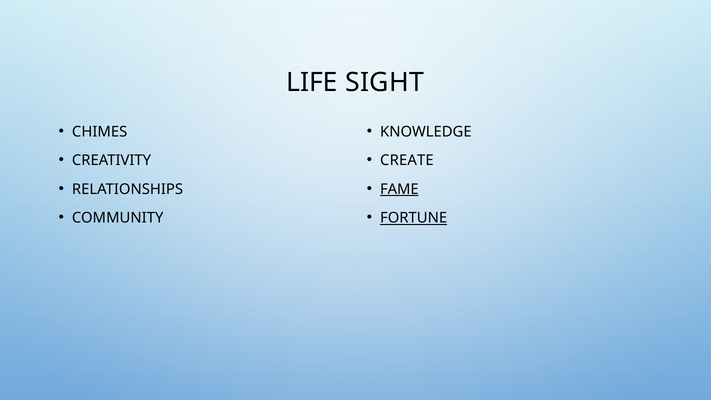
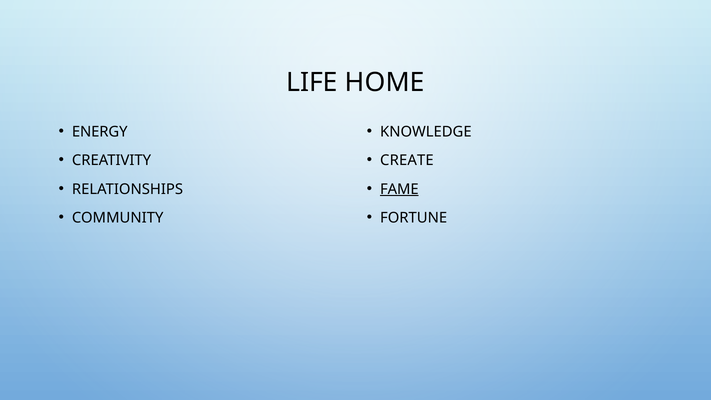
SIGHT: SIGHT -> HOME
CHIMES: CHIMES -> ENERGY
FORTUNE underline: present -> none
